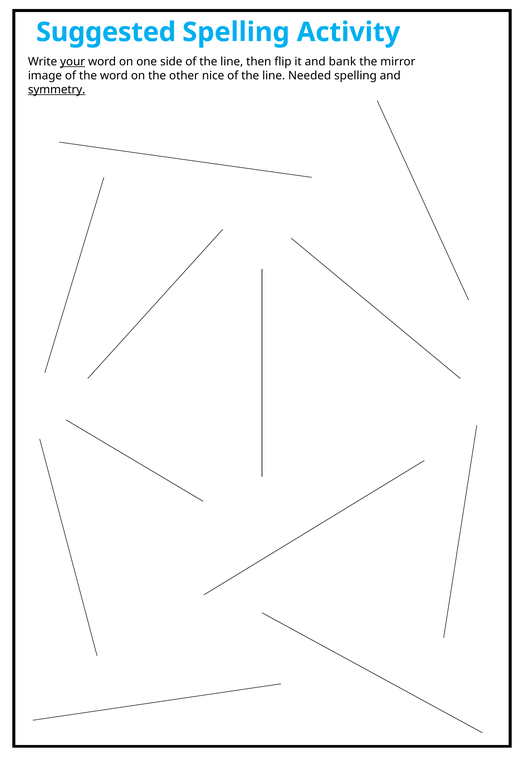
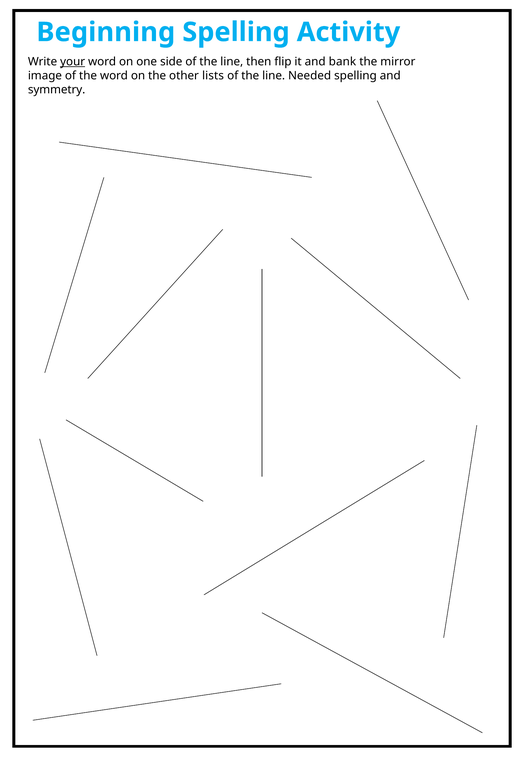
Suggested: Suggested -> Beginning
nice: nice -> lists
symmetry underline: present -> none
